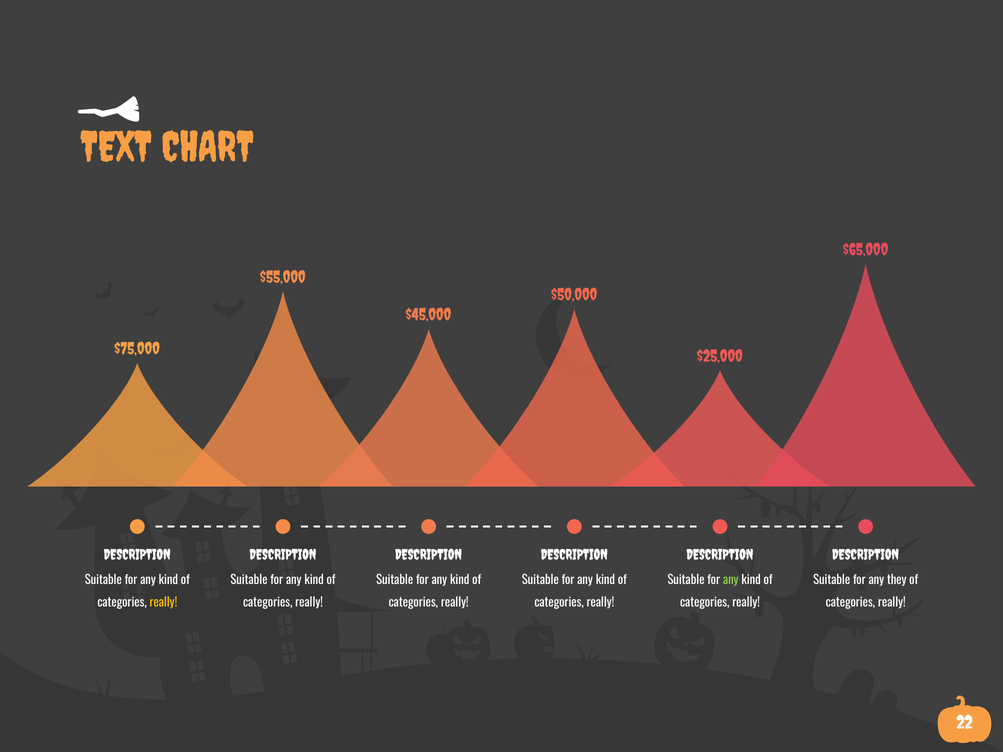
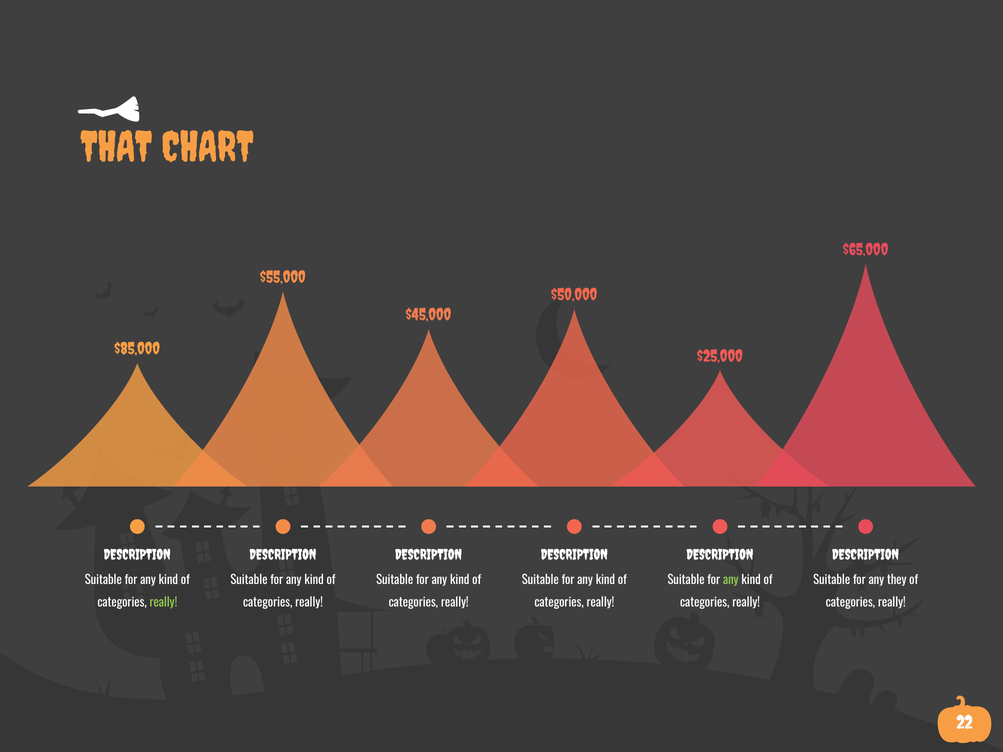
TEXT: TEXT -> THAT
$75,000: $75,000 -> $85,000
really at (163, 603) colour: yellow -> light green
